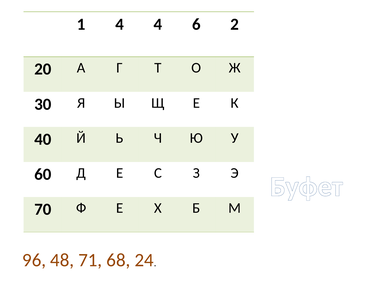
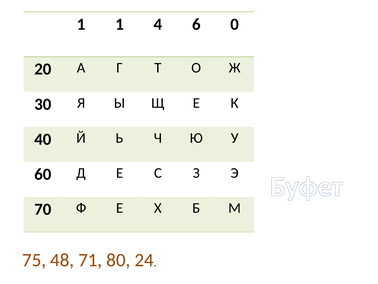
1 4: 4 -> 1
2: 2 -> 0
96: 96 -> 75
68: 68 -> 80
